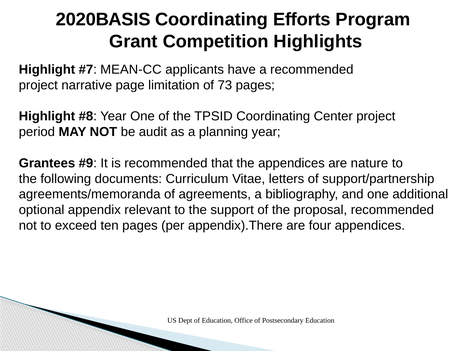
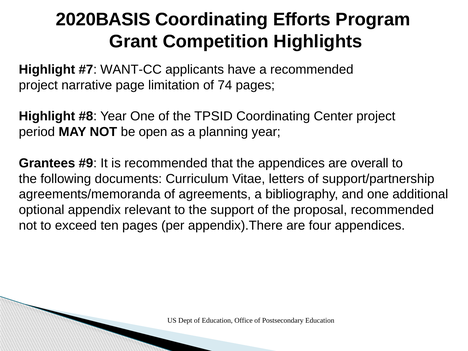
MEAN-CC: MEAN-CC -> WANT-CC
73: 73 -> 74
audit: audit -> open
nature: nature -> overall
